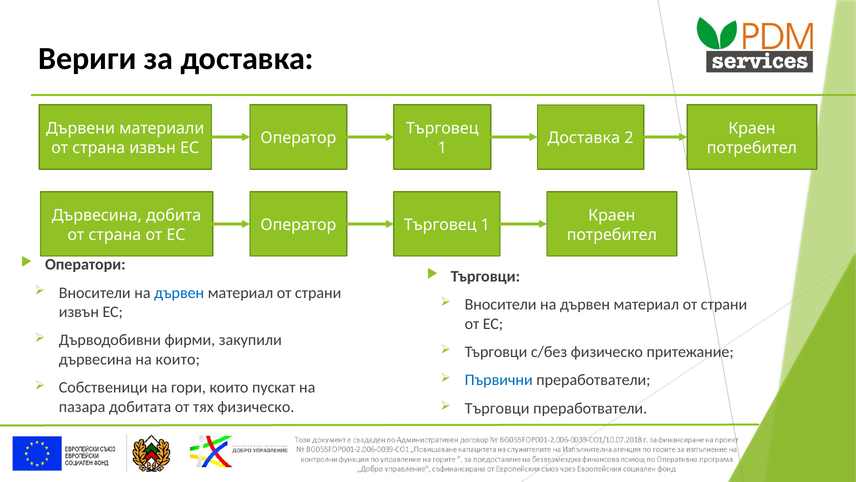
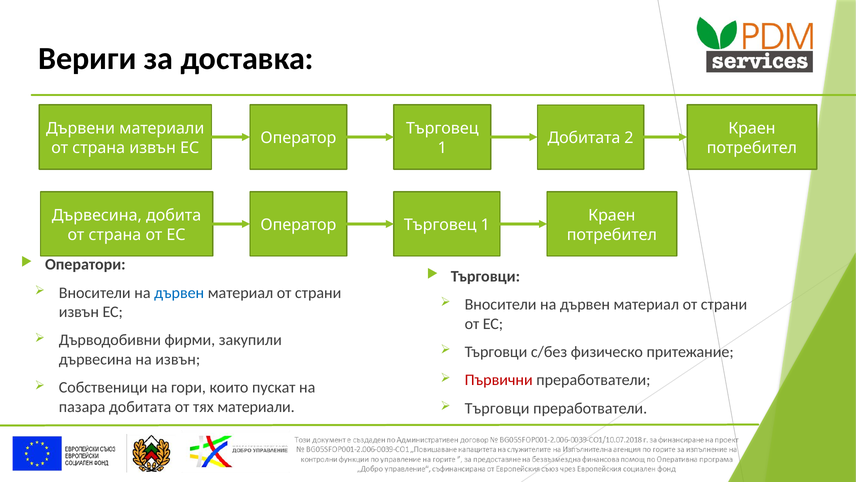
Доставка at (584, 138): Доставка -> Добитата
на които: които -> извън
Първични colour: blue -> red
тях физическо: физическо -> материали
